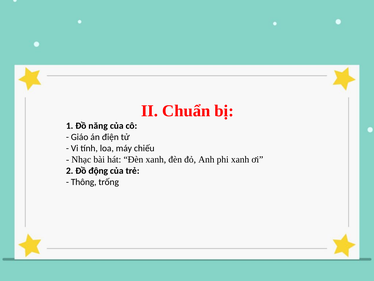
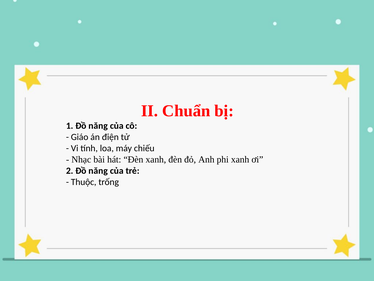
2 Đồ động: động -> năng
Thông: Thông -> Thuộc
